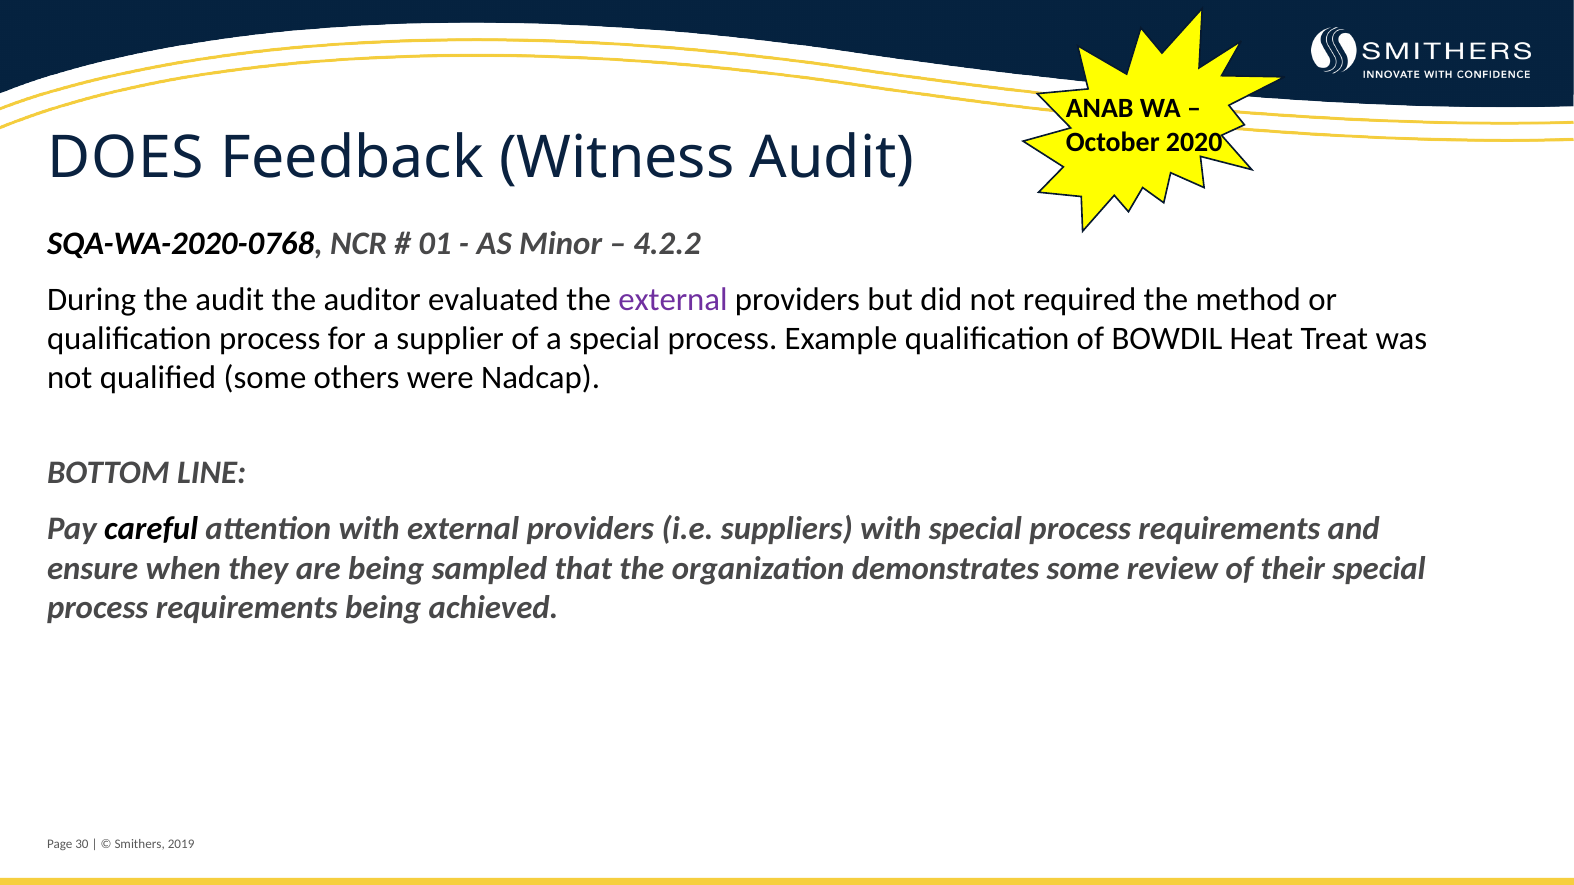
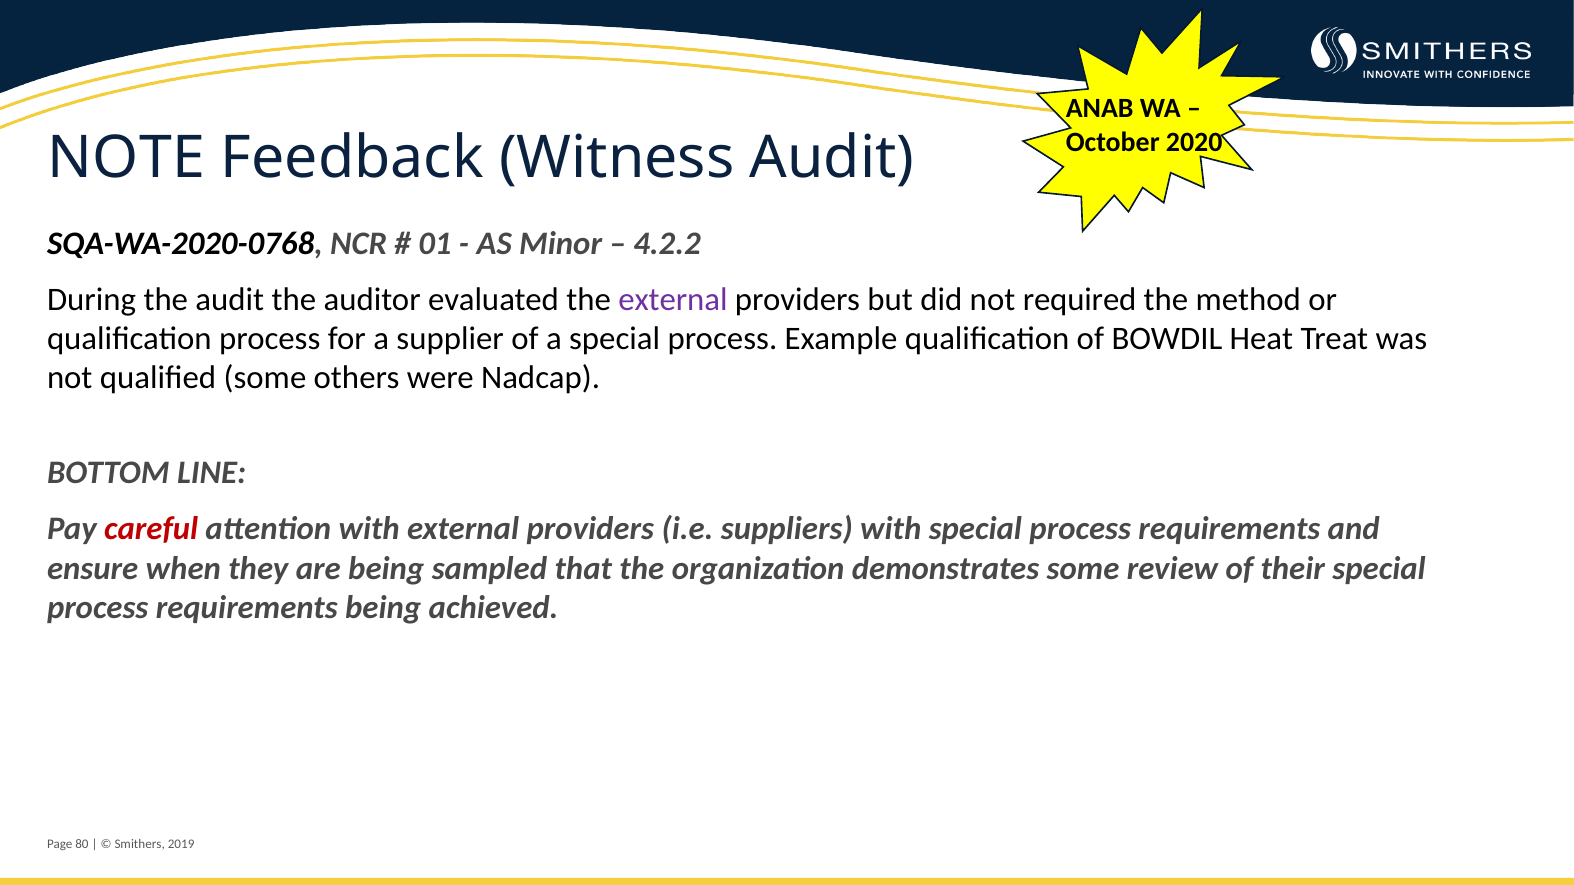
DOES: DOES -> NOTE
careful colour: black -> red
30: 30 -> 80
